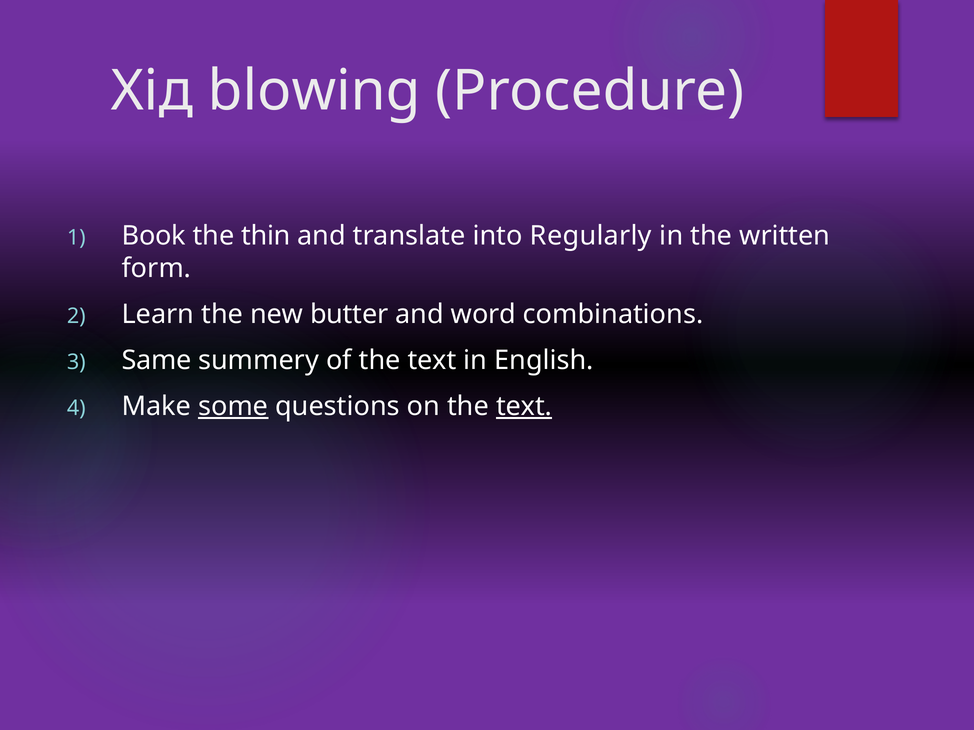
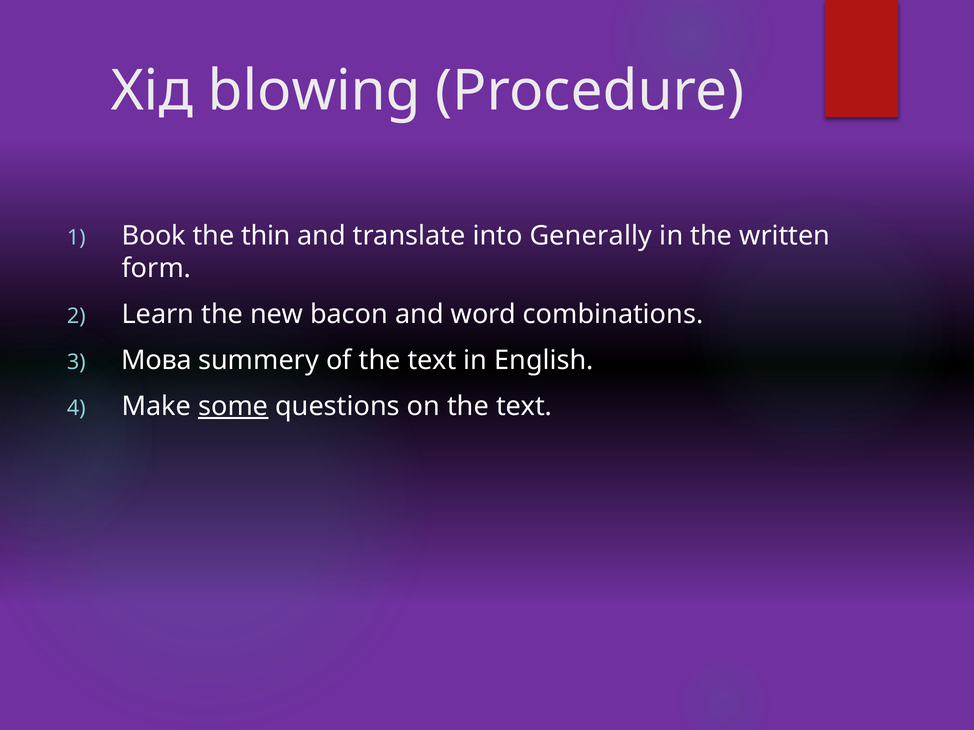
Regularly: Regularly -> Generally
butter: butter -> bacon
Same: Same -> Мова
text at (524, 407) underline: present -> none
